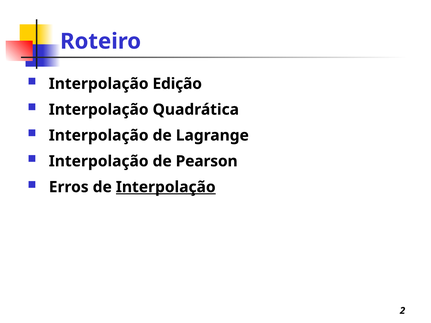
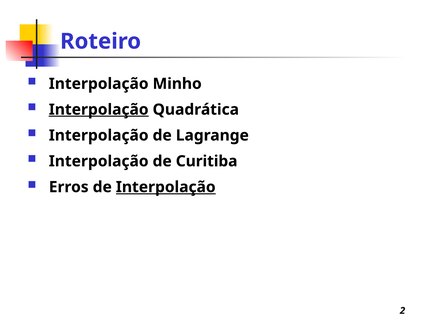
Edição: Edição -> Minho
Interpolação at (99, 110) underline: none -> present
Pearson: Pearson -> Curitiba
